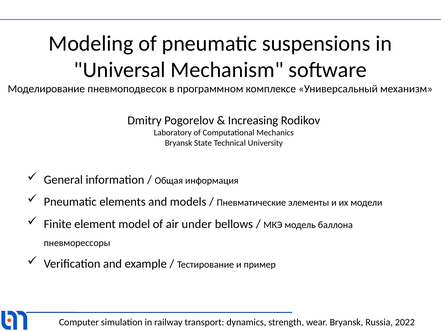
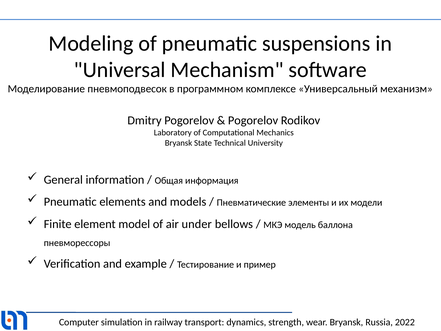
Increasing at (253, 120): Increasing -> Pogorelov
